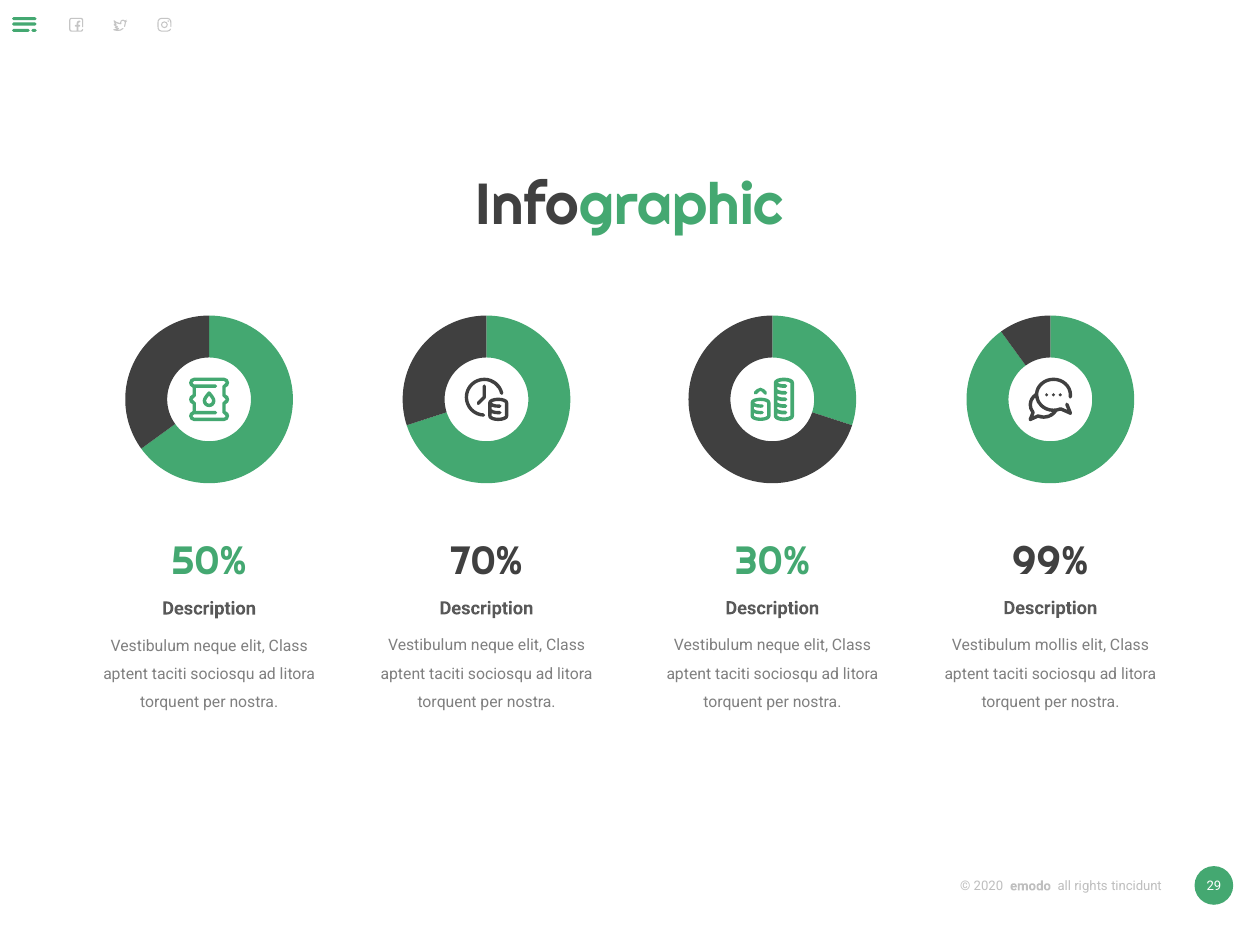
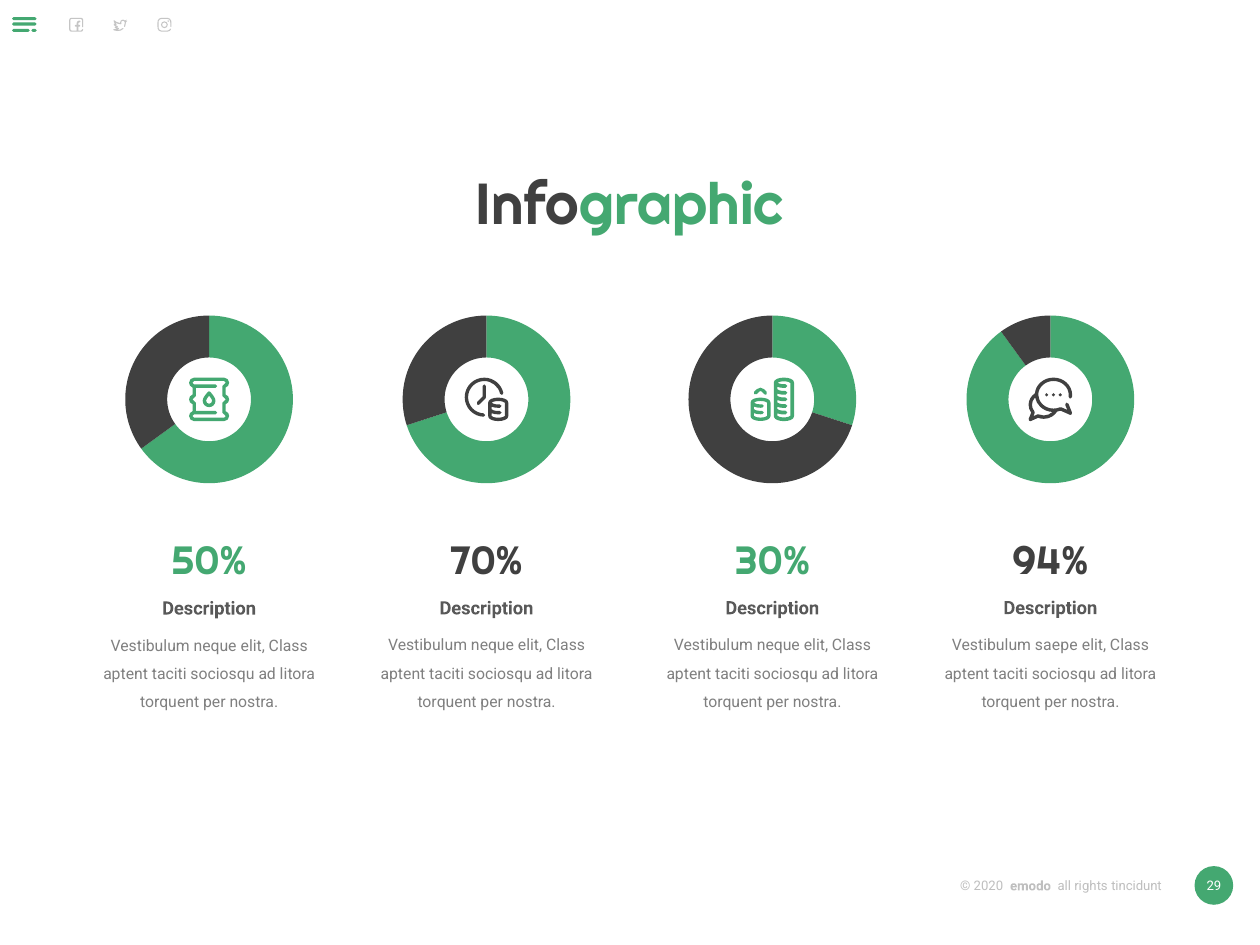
99%: 99% -> 94%
mollis: mollis -> saepe
